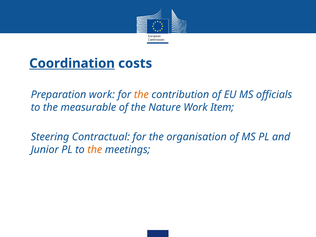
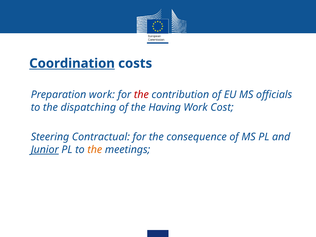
the at (141, 95) colour: orange -> red
measurable: measurable -> dispatching
Nature: Nature -> Having
Item: Item -> Cost
organisation: organisation -> consequence
Junior underline: none -> present
